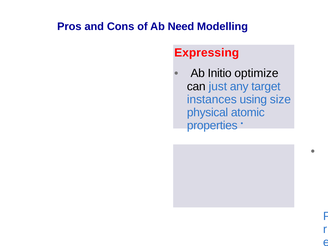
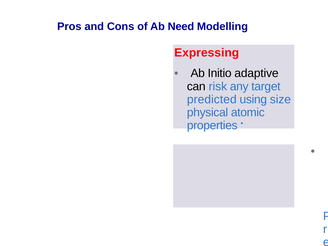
optimize: optimize -> adaptive
just: just -> risk
instances: instances -> predicted
